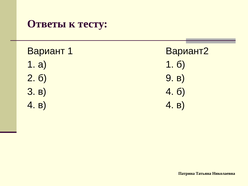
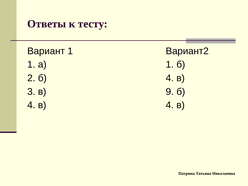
2 б 9: 9 -> 4
3 в 4: 4 -> 9
